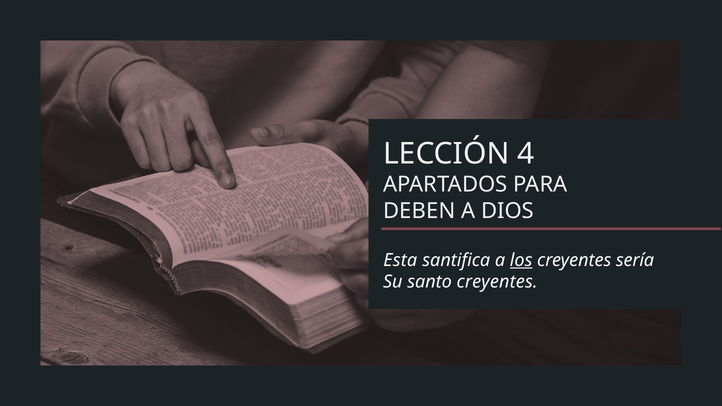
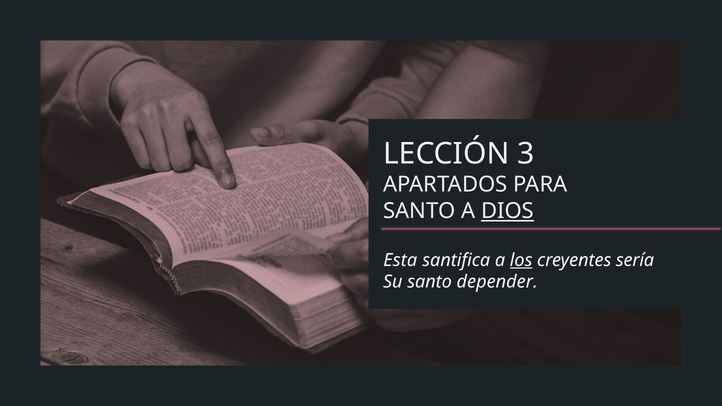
4: 4 -> 3
DEBEN at (419, 211): DEBEN -> SANTO
DIOS underline: none -> present
santo creyentes: creyentes -> depender
